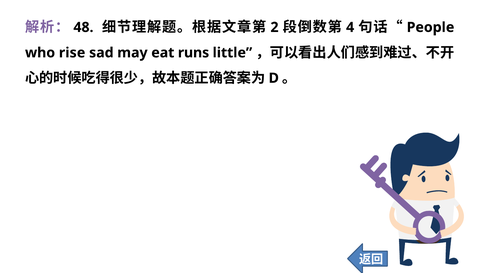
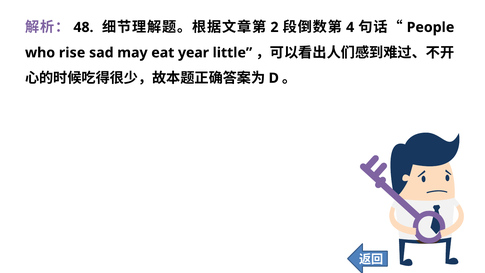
runs: runs -> year
